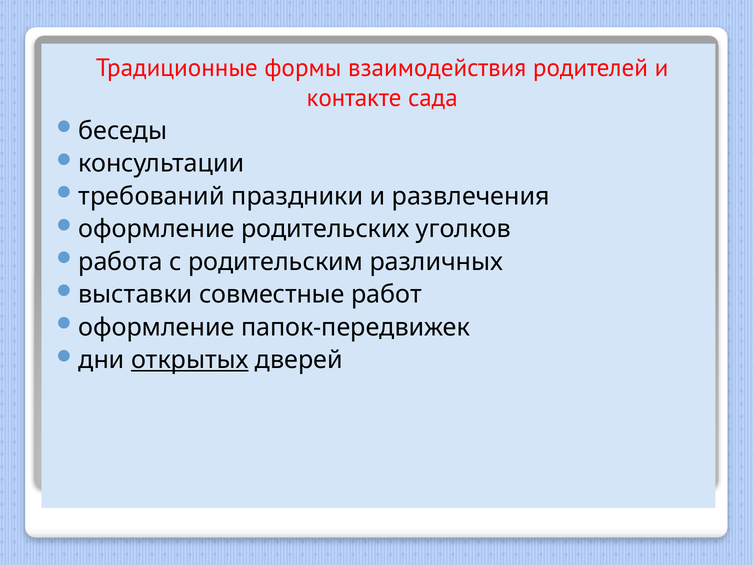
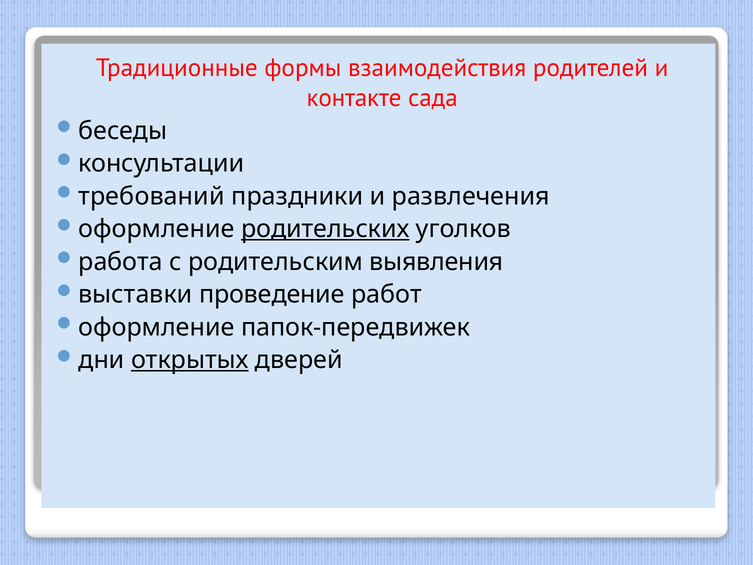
родительских underline: none -> present
различных: различных -> выявления
совместные: совместные -> проведение
